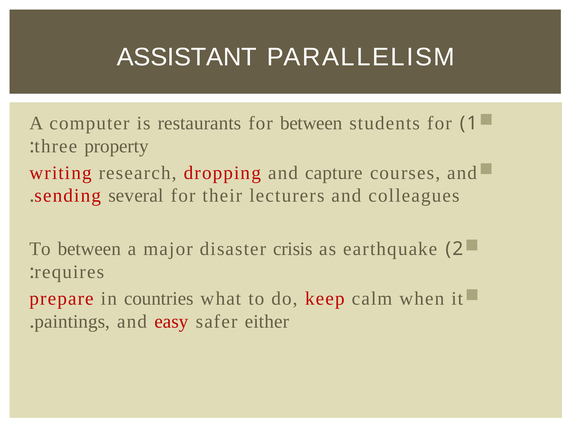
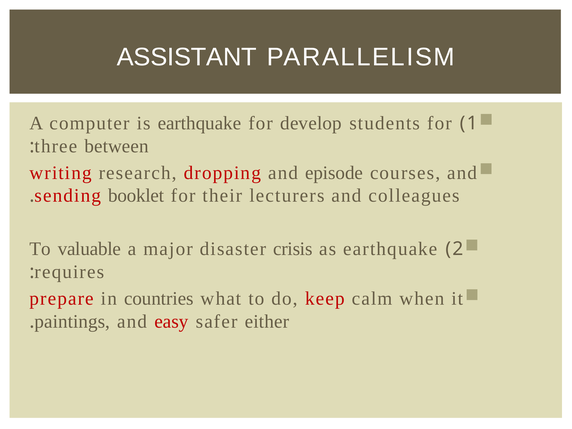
is restaurants: restaurants -> earthquake
for between: between -> develop
property: property -> between
capture: capture -> episode
several: several -> booklet
To between: between -> valuable
